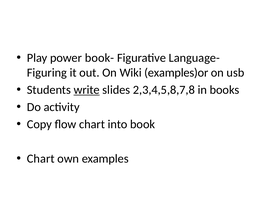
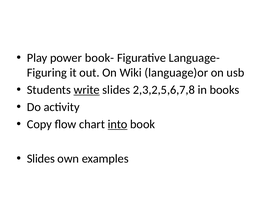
examples)or: examples)or -> language)or
2,3,4,5,8,7,8: 2,3,4,5,8,7,8 -> 2,3,2,5,6,7,8
into underline: none -> present
Chart at (41, 159): Chart -> Slides
